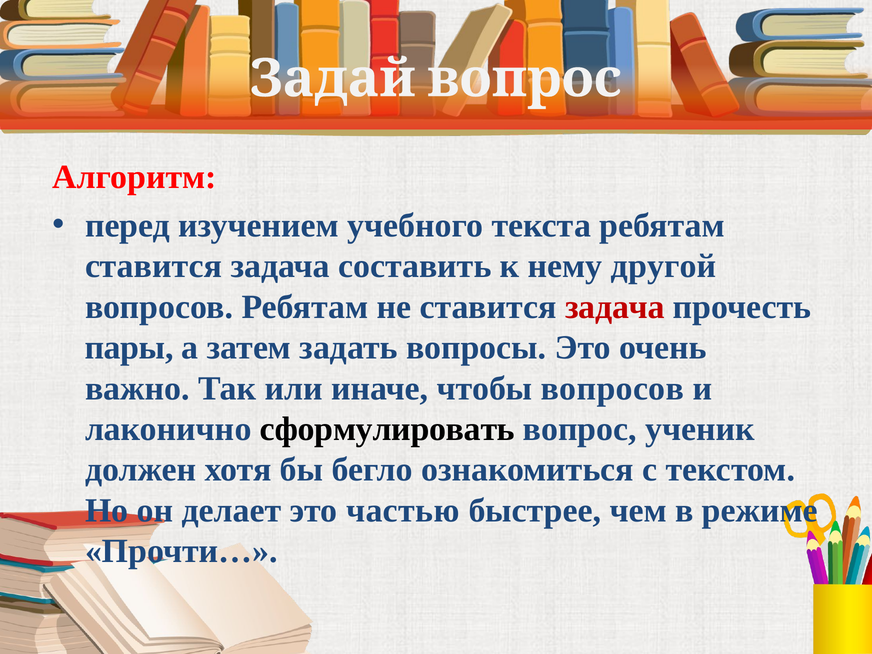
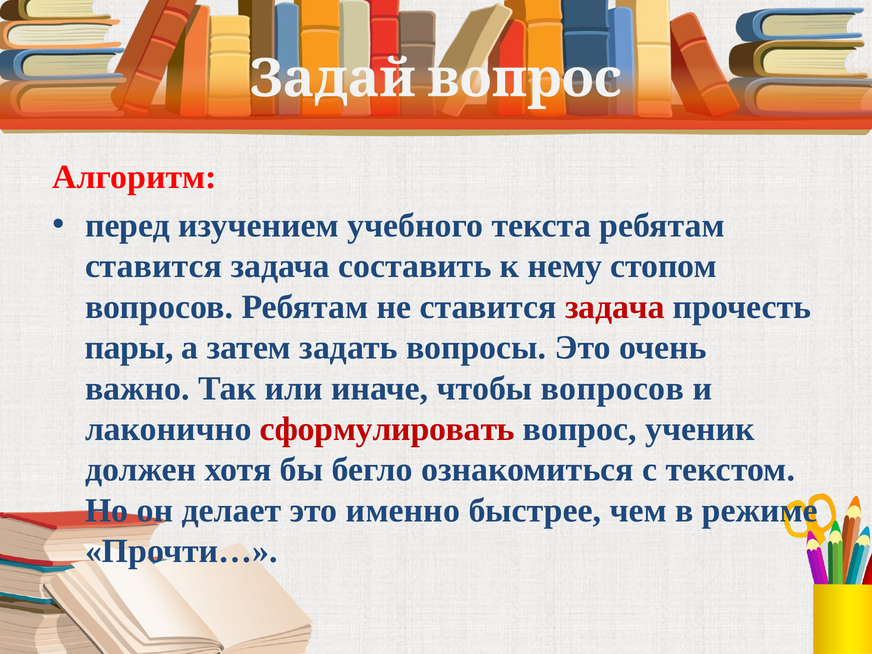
другой: другой -> стопом
сформулировать colour: black -> red
частью: частью -> именно
